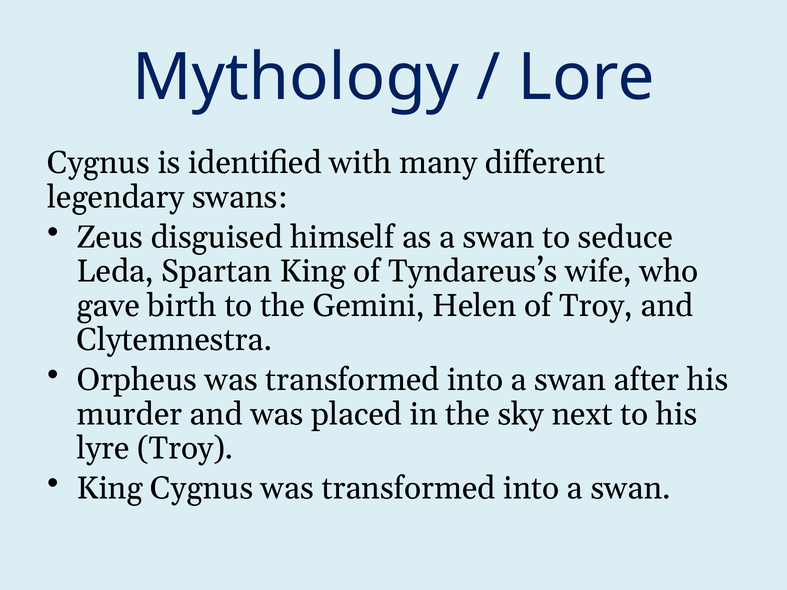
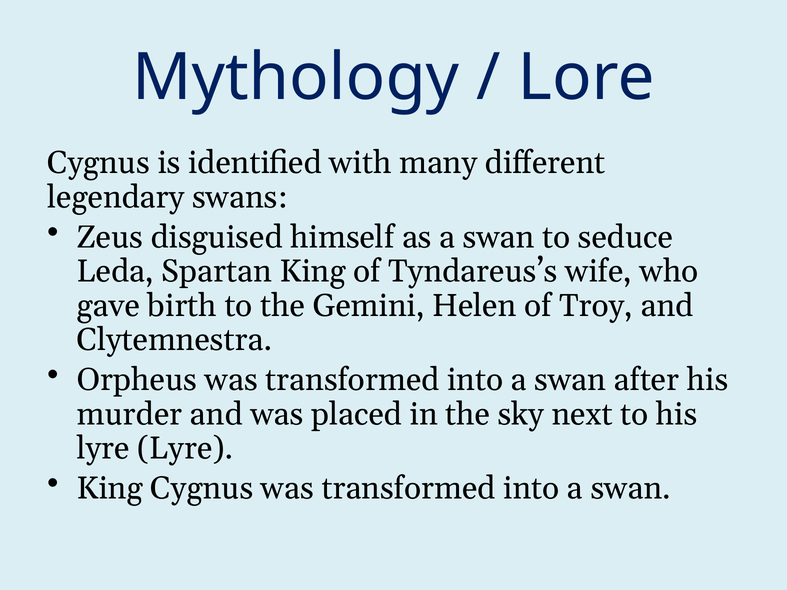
lyre Troy: Troy -> Lyre
